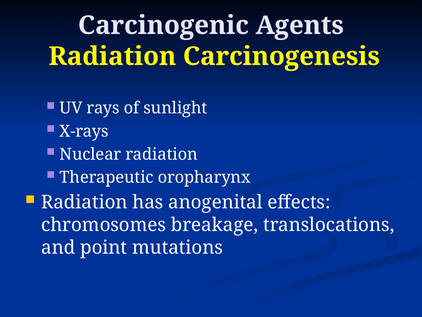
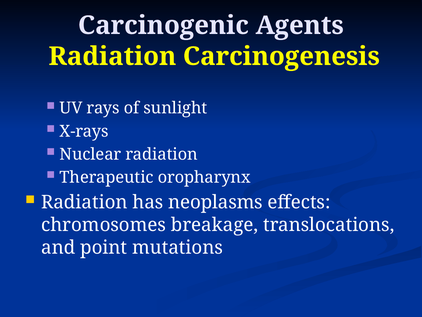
anogenital: anogenital -> neoplasms
